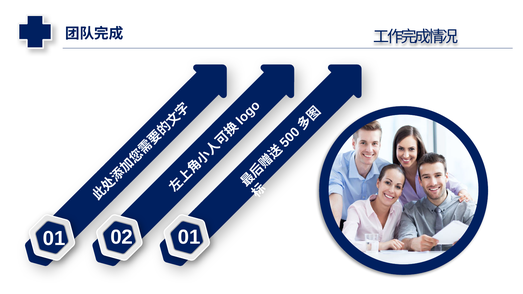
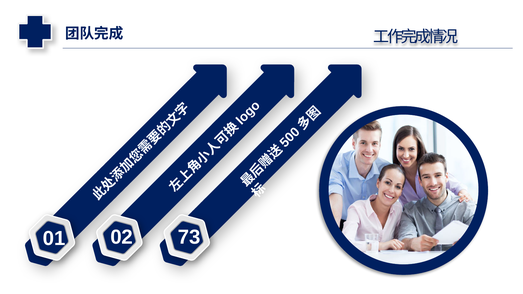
02 01: 01 -> 73
